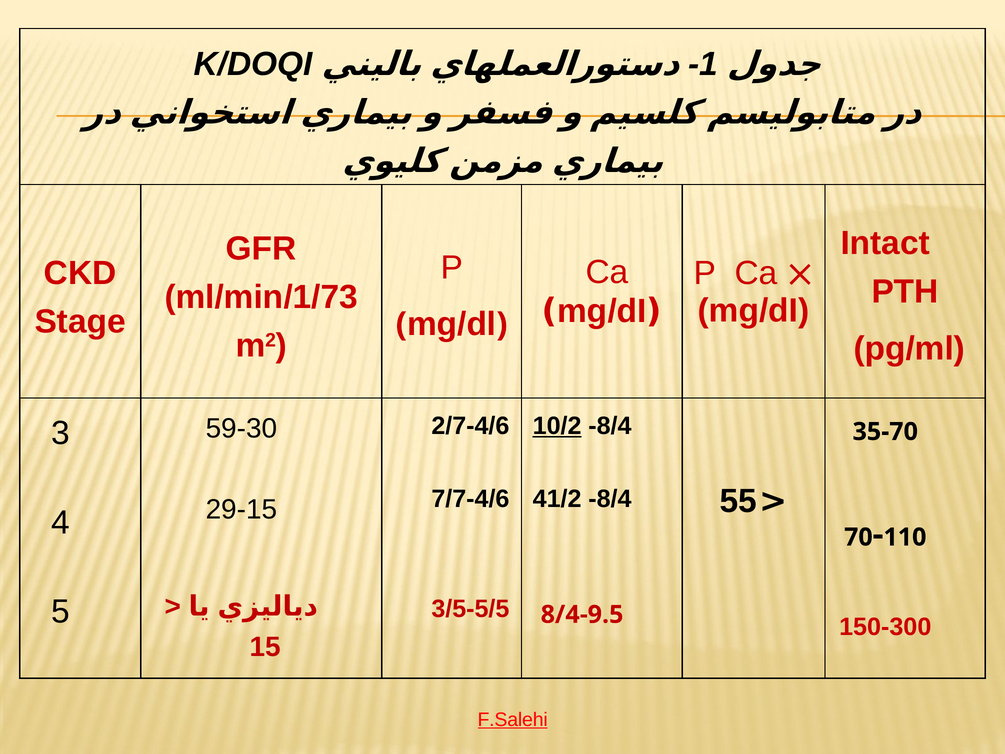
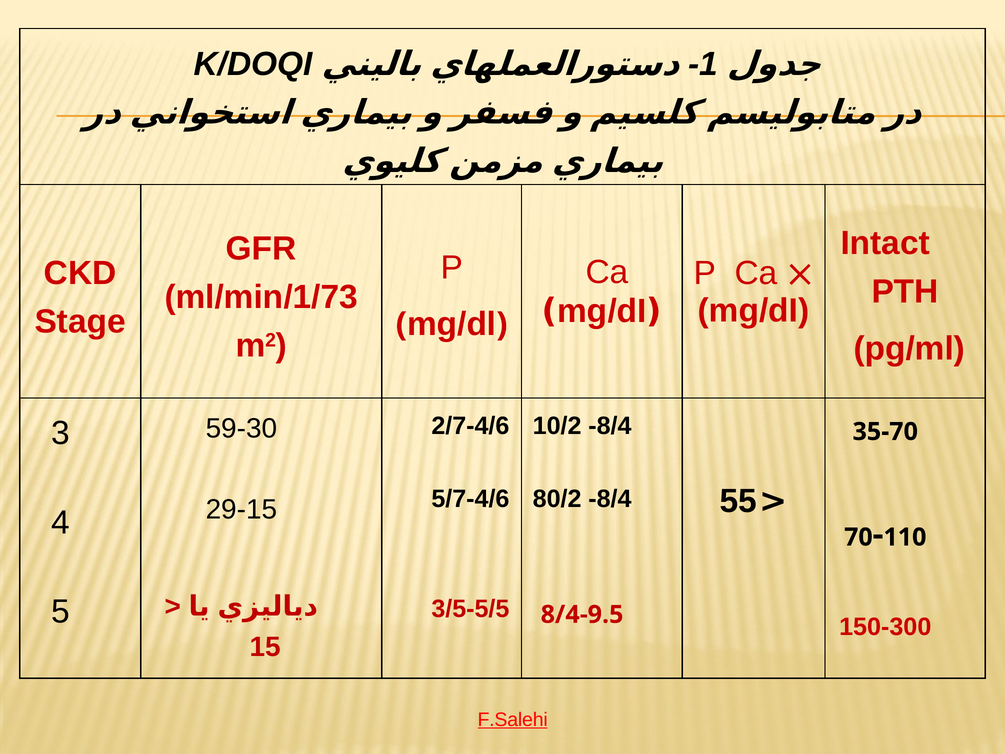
10/2 underline: present -> none
7/7-4/6: 7/7-4/6 -> 5/7-4/6
41/2: 41/2 -> 80/2
